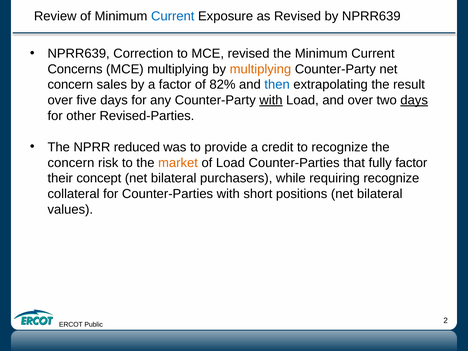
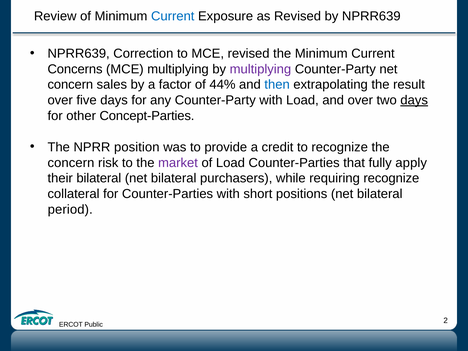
multiplying at (260, 69) colour: orange -> purple
82%: 82% -> 44%
with at (271, 100) underline: present -> none
Revised-Parties: Revised-Parties -> Concept-Parties
reduced: reduced -> position
market colour: orange -> purple
fully factor: factor -> apply
their concept: concept -> bilateral
values: values -> period
